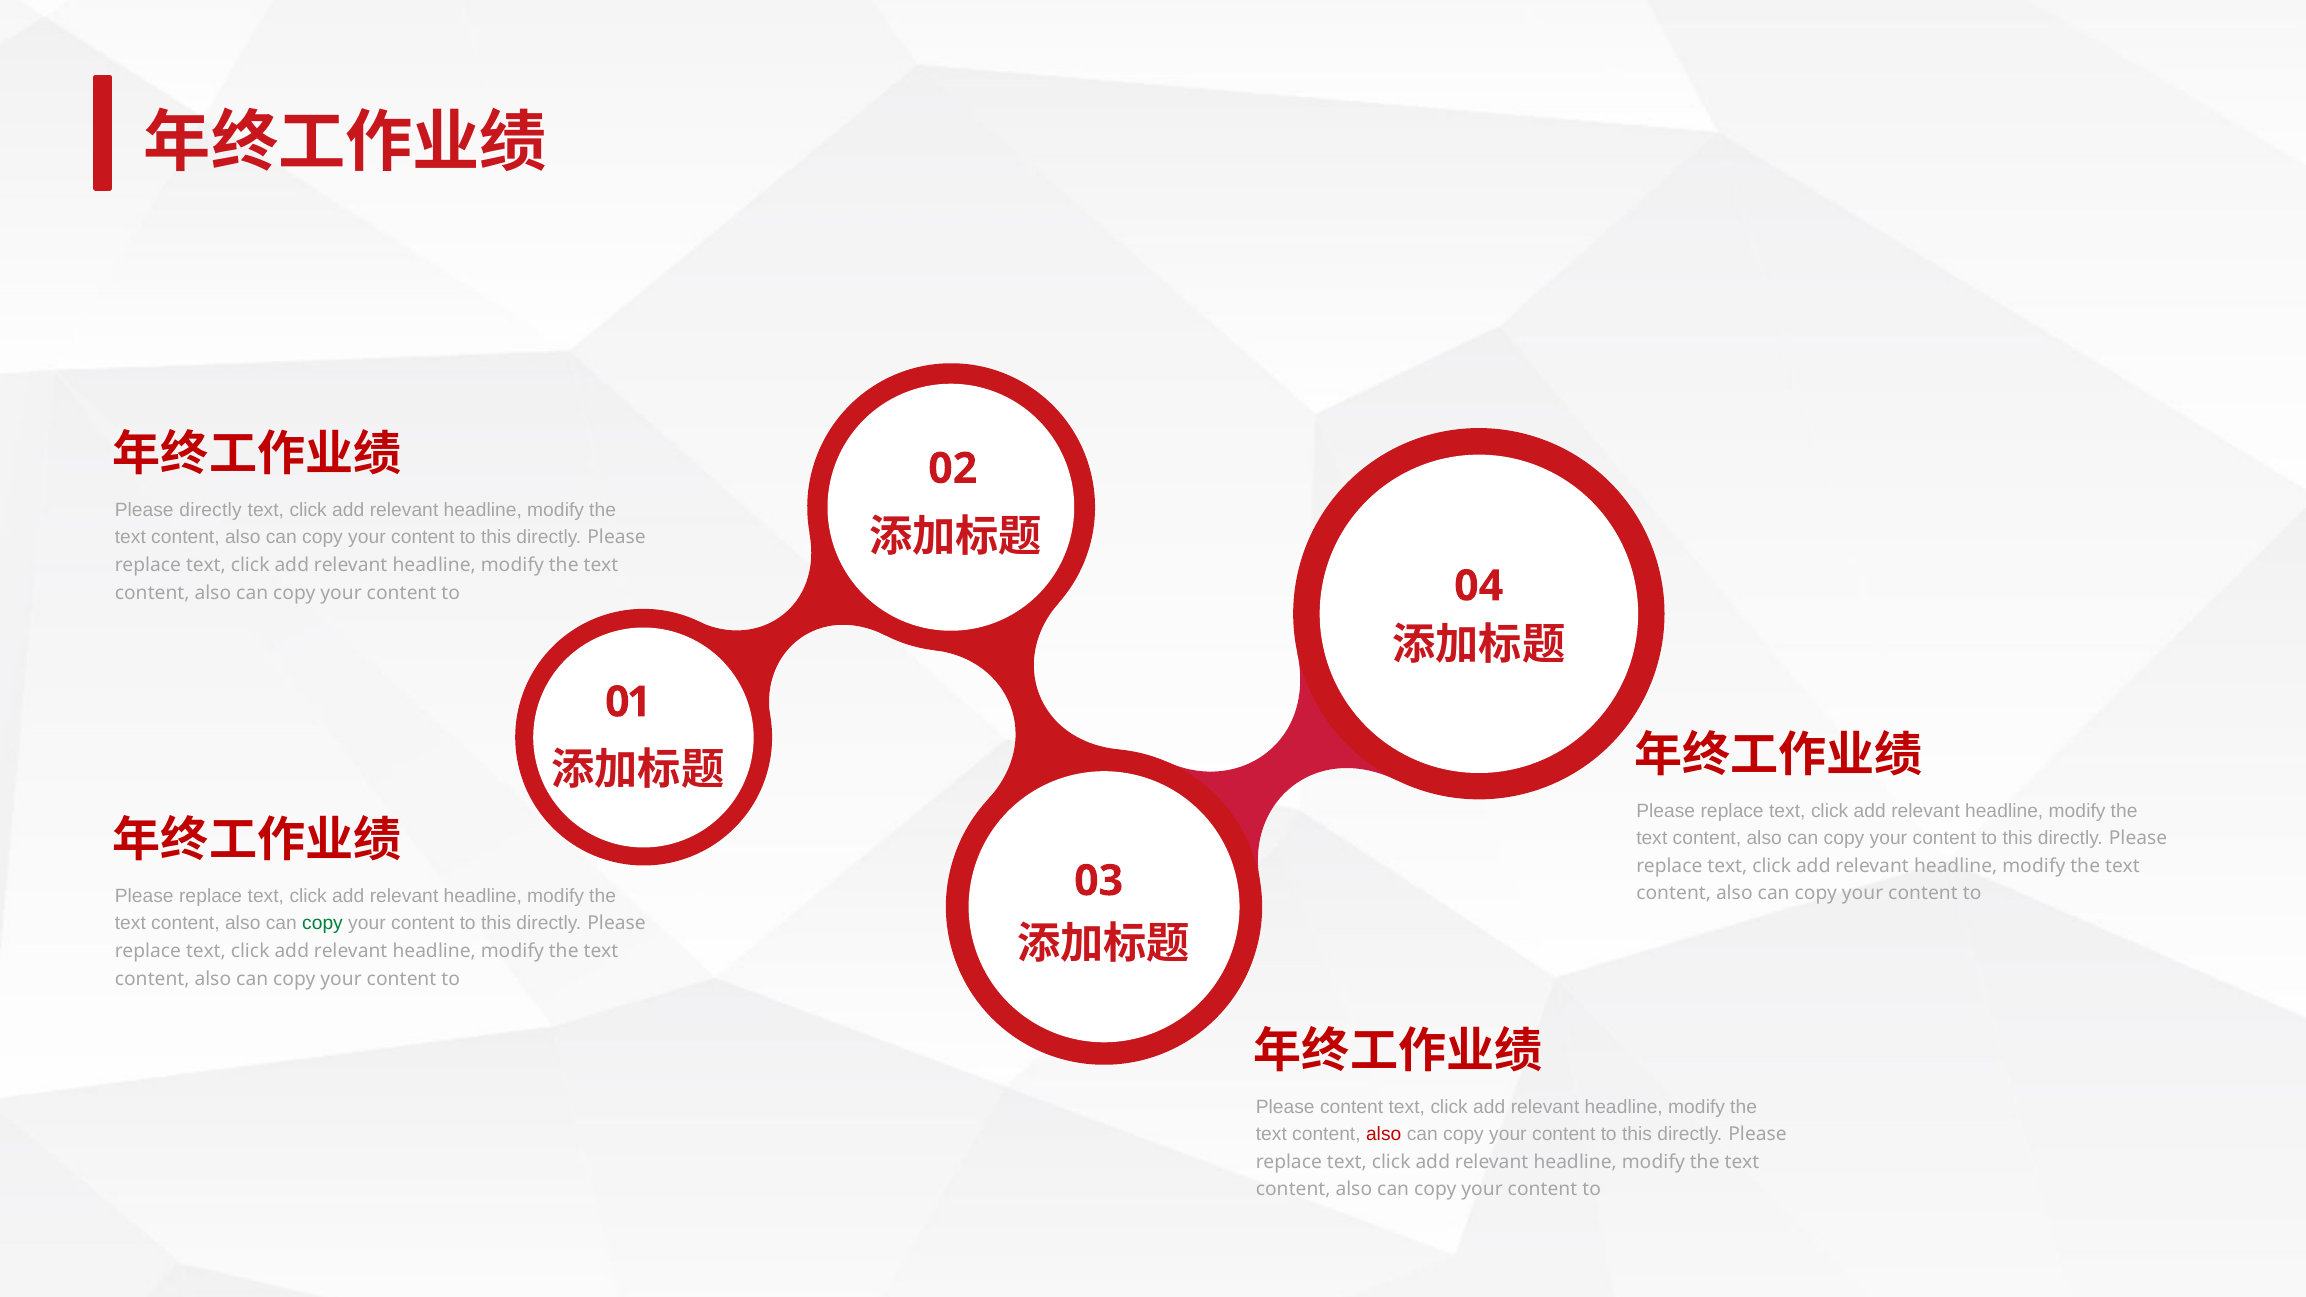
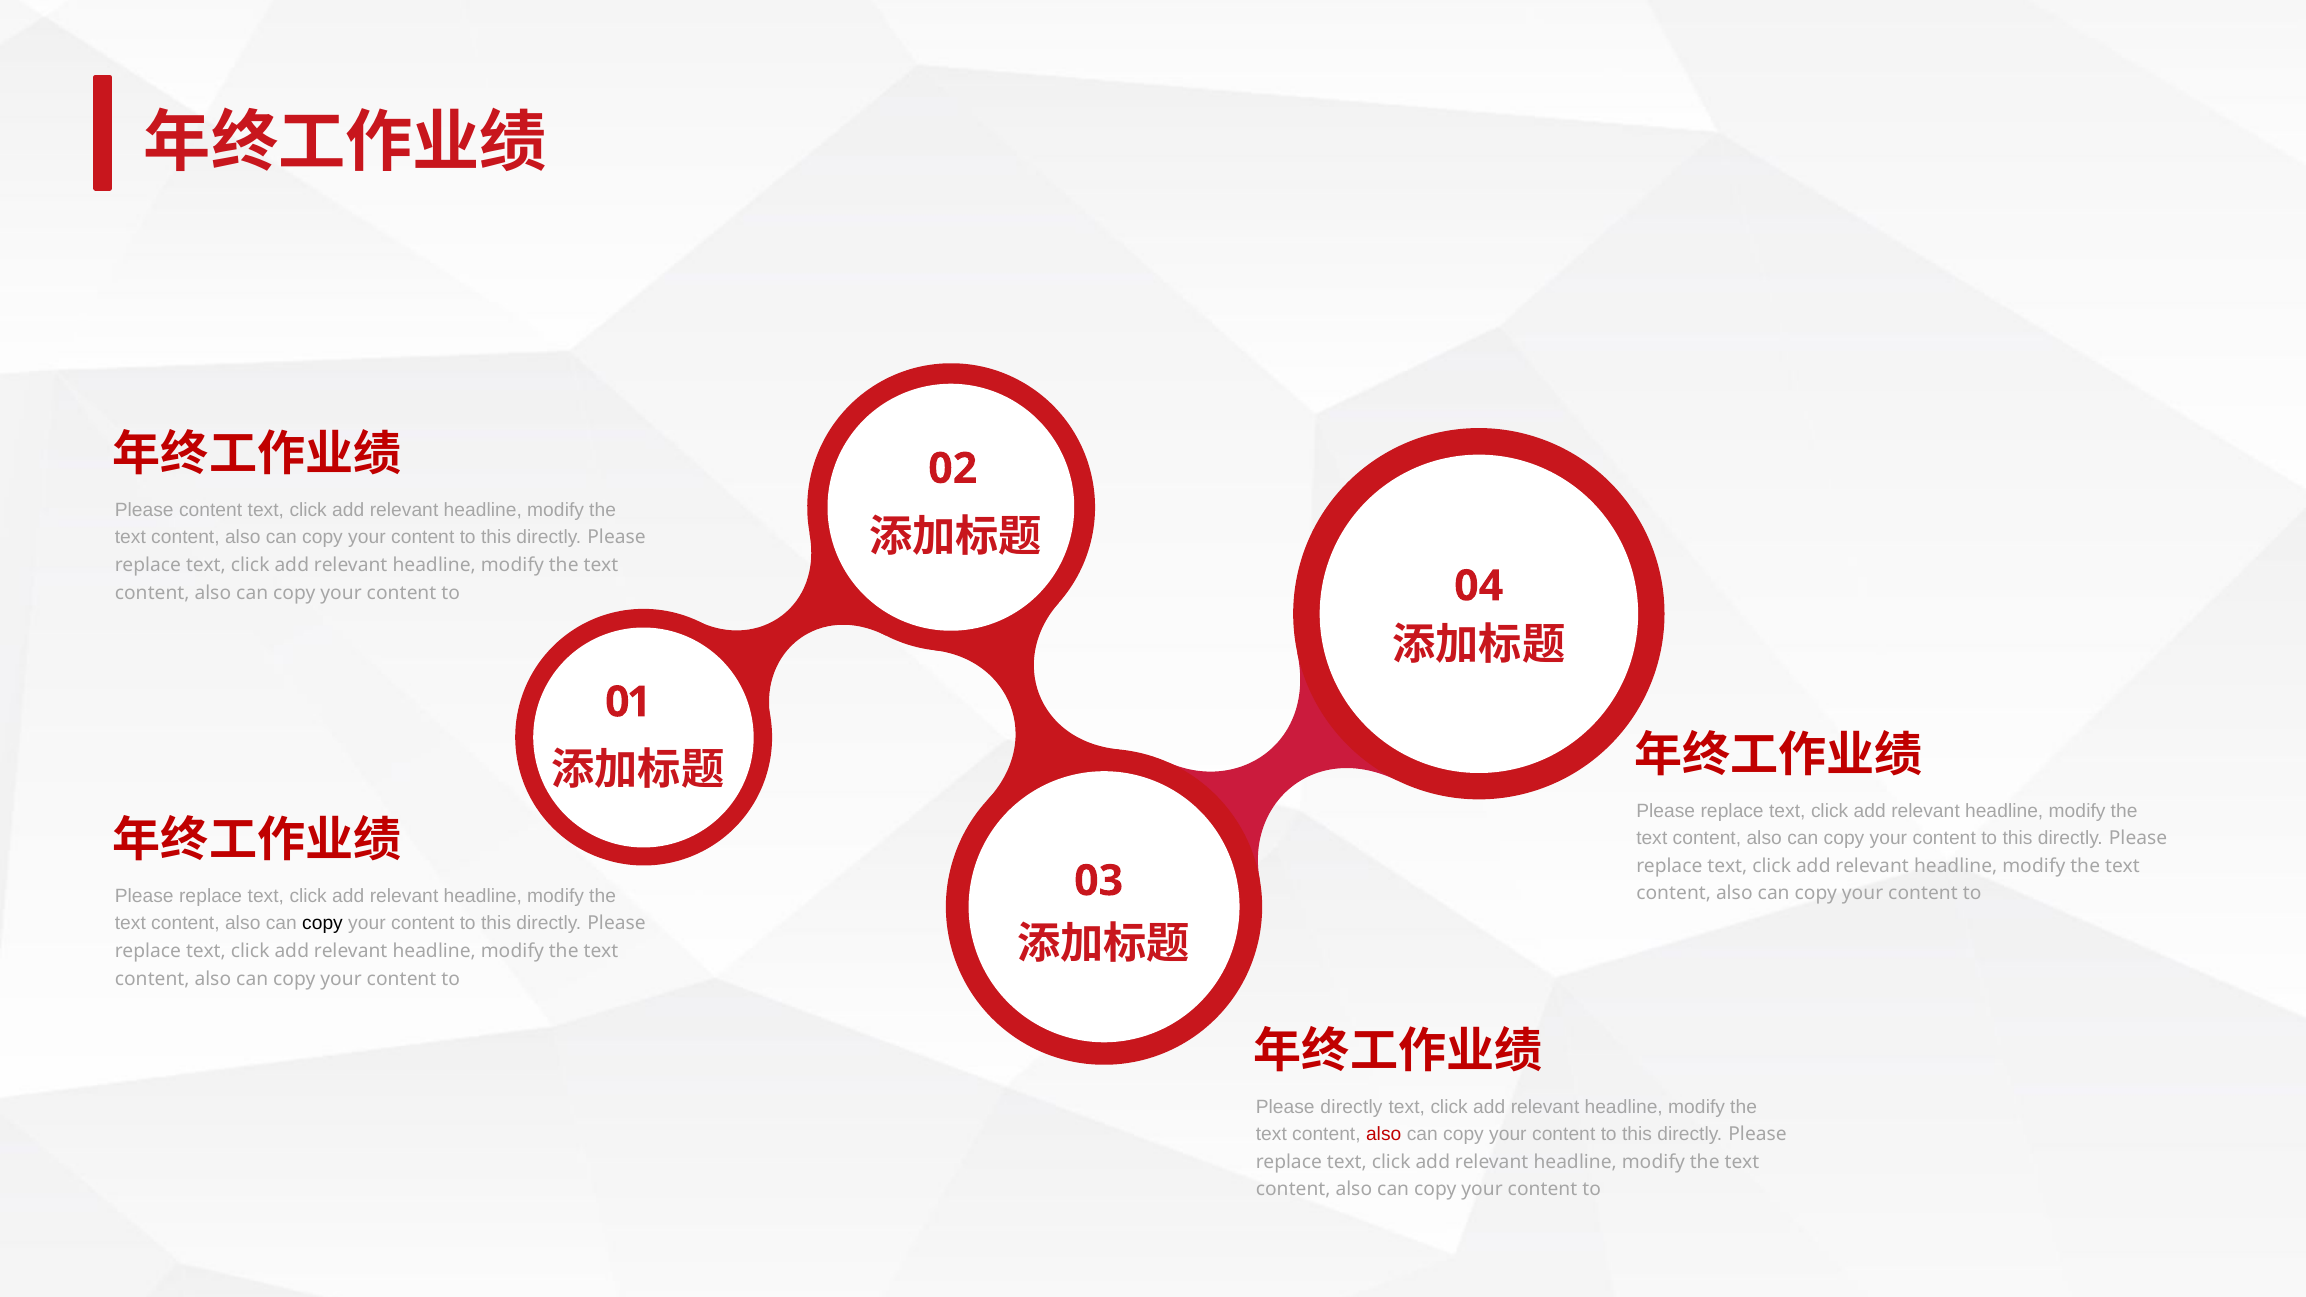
Please directly: directly -> content
copy at (322, 924) colour: green -> black
Please content: content -> directly
